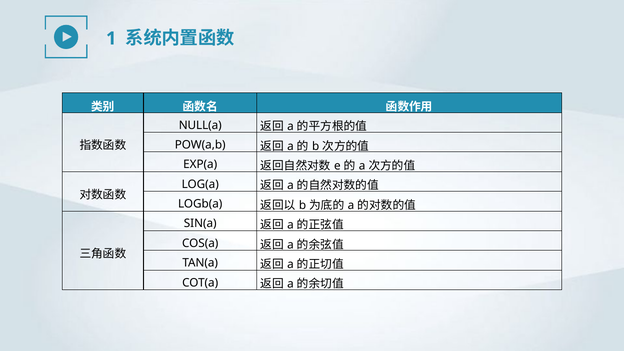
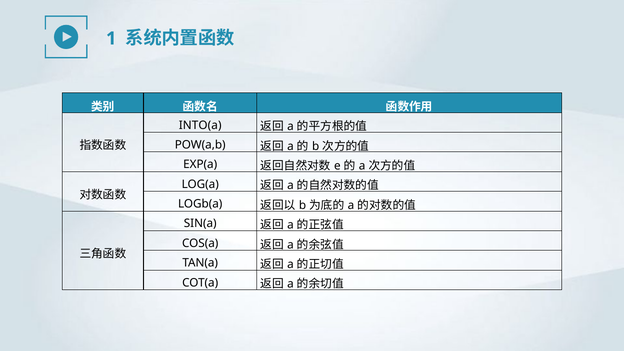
NULL(a: NULL(a -> INTO(a
